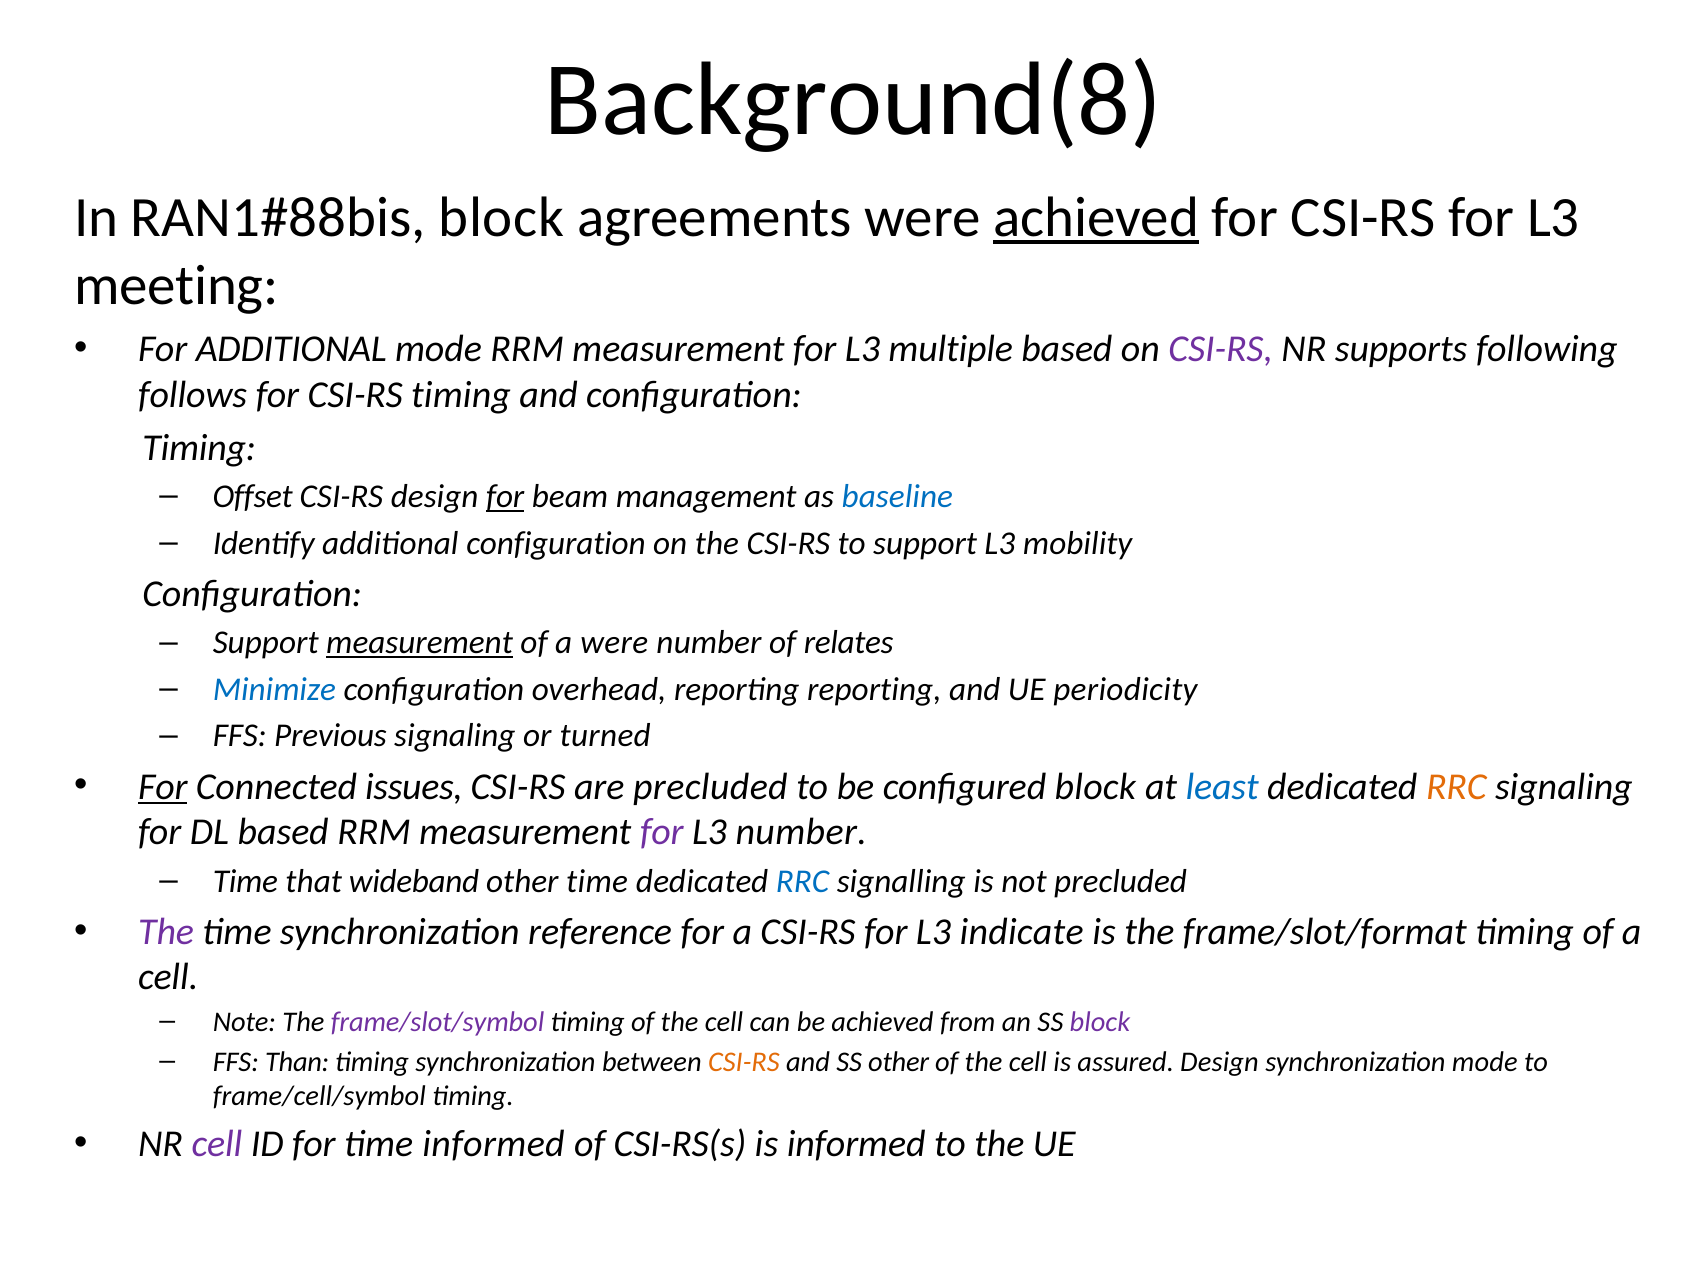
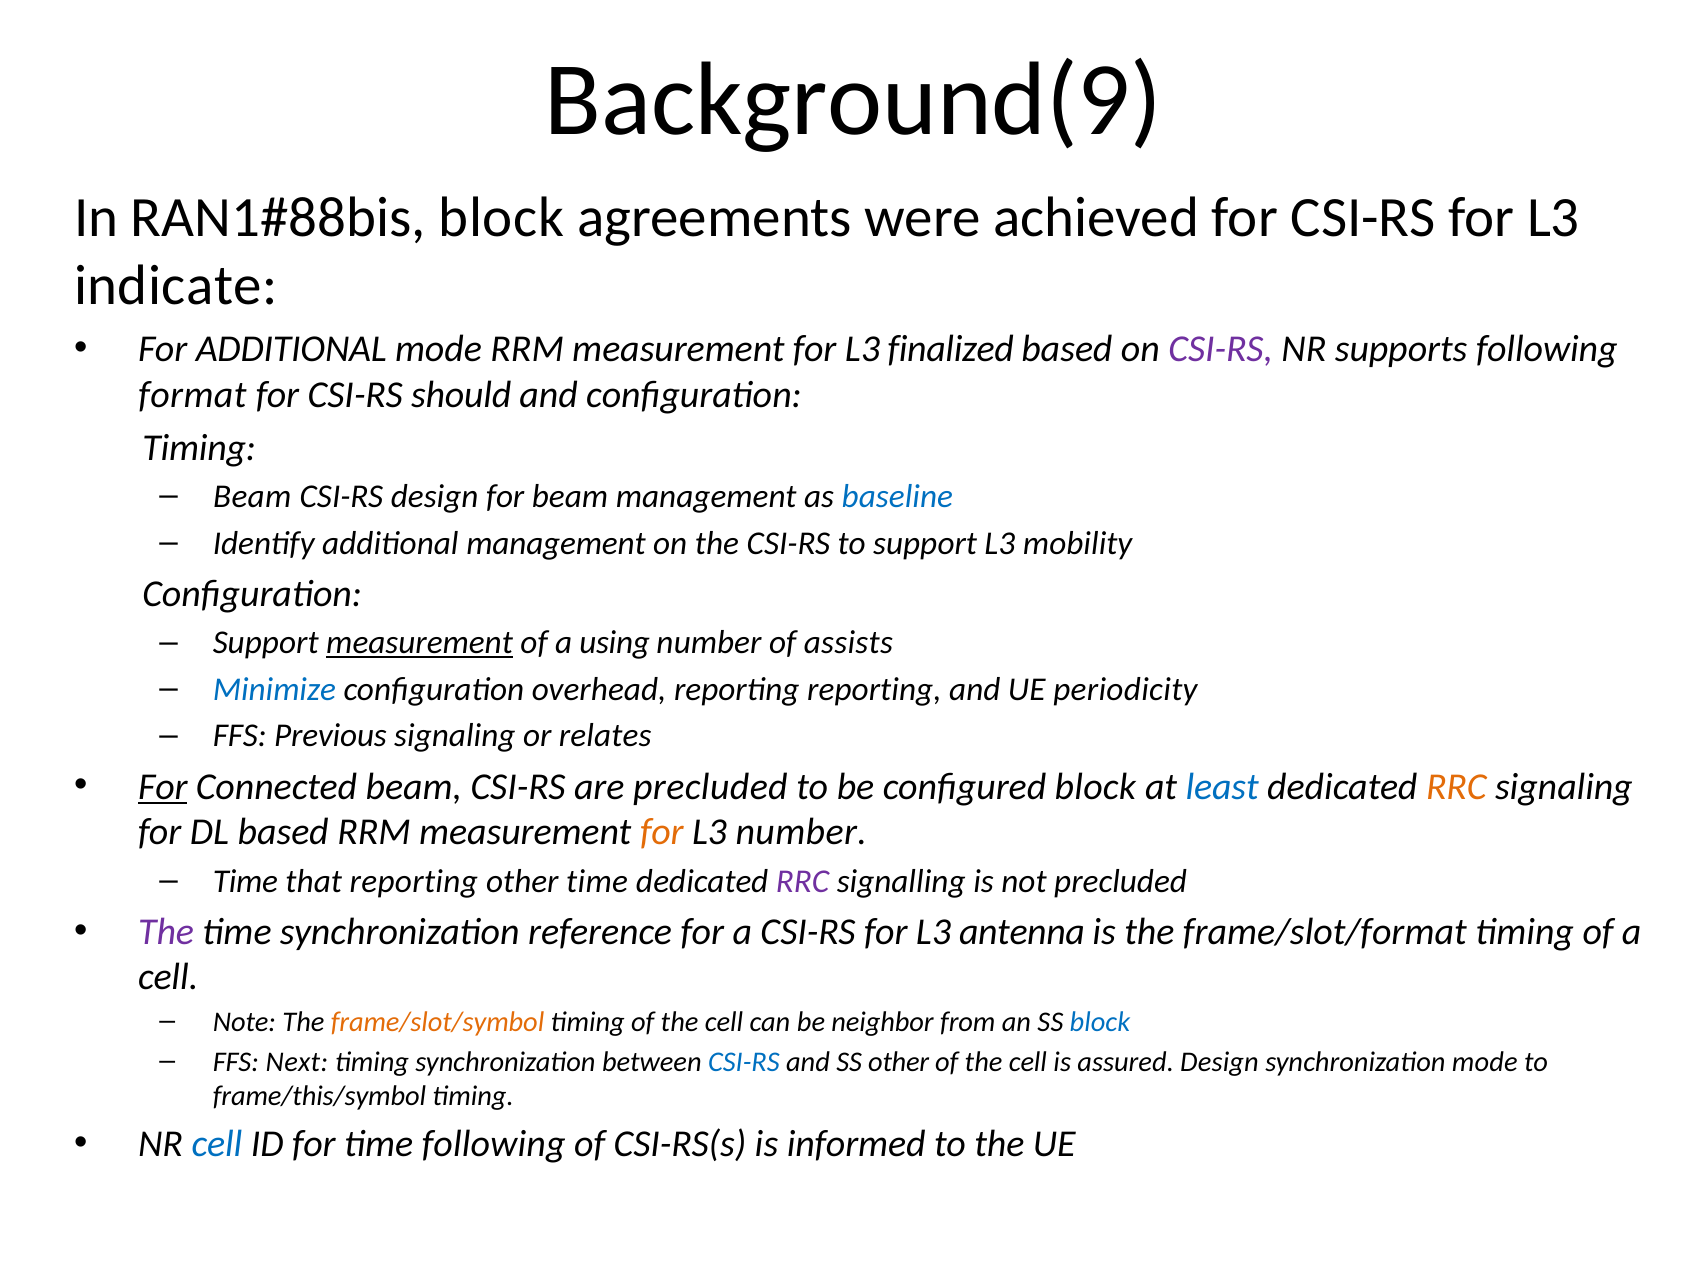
Background(8: Background(8 -> Background(9
achieved at (1096, 217) underline: present -> none
meeting: meeting -> indicate
multiple: multiple -> finalized
follows: follows -> format
CSI-RS timing: timing -> should
Offset at (253, 497): Offset -> Beam
for at (505, 497) underline: present -> none
additional configuration: configuration -> management
a were: were -> using
relates: relates -> assists
turned: turned -> relates
Connected issues: issues -> beam
for at (662, 832) colour: purple -> orange
that wideband: wideband -> reporting
RRC at (803, 881) colour: blue -> purple
indicate: indicate -> antenna
frame/slot/symbol colour: purple -> orange
be achieved: achieved -> neighbor
block at (1100, 1022) colour: purple -> blue
Than: Than -> Next
CSI-RS at (744, 1062) colour: orange -> blue
frame/cell/symbol: frame/cell/symbol -> frame/this/symbol
cell at (217, 1144) colour: purple -> blue
time informed: informed -> following
